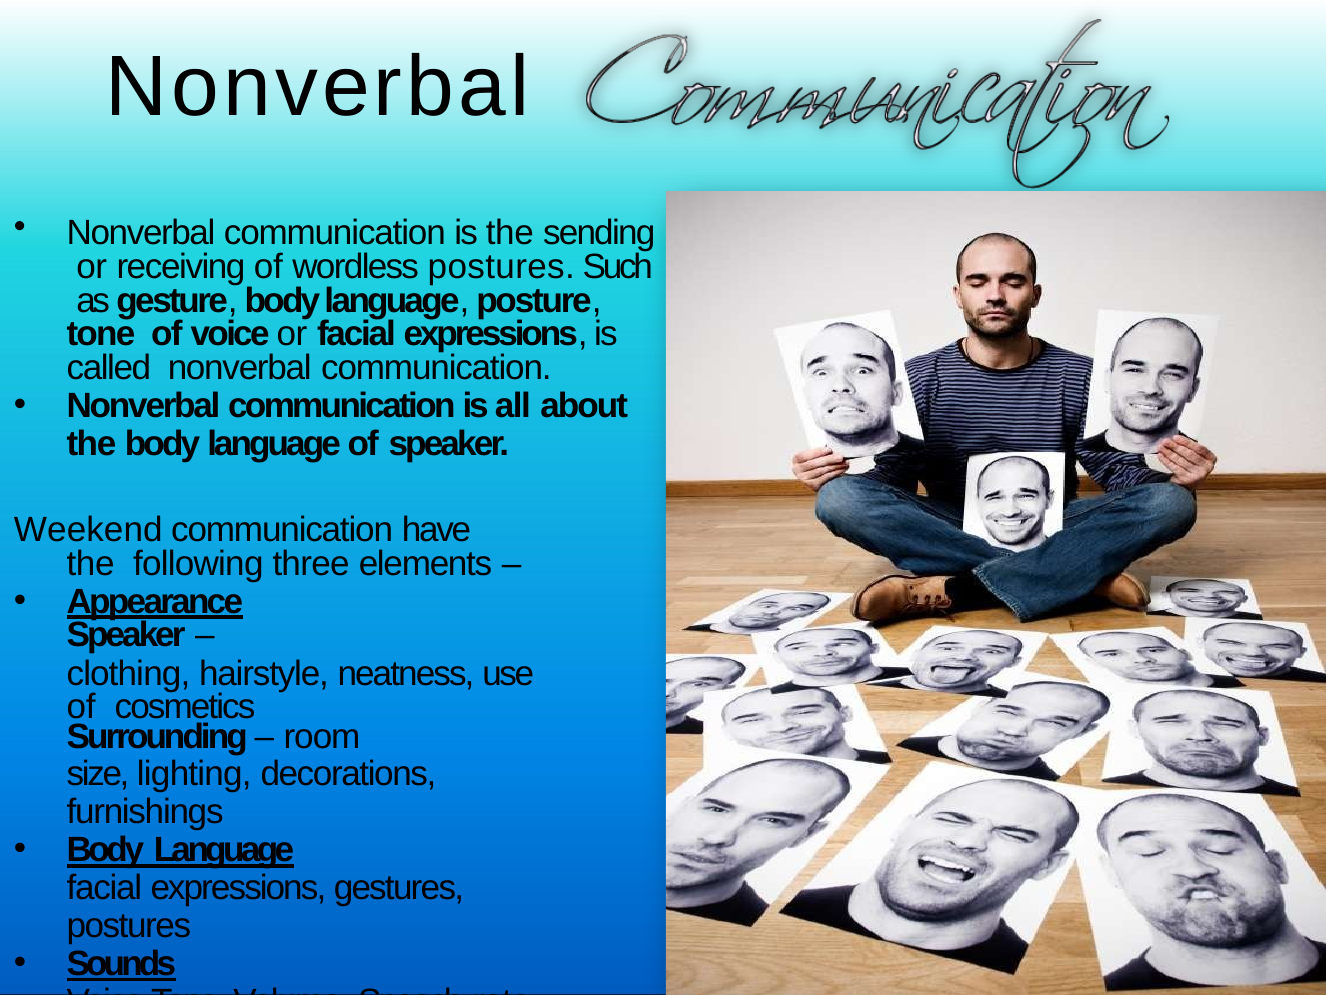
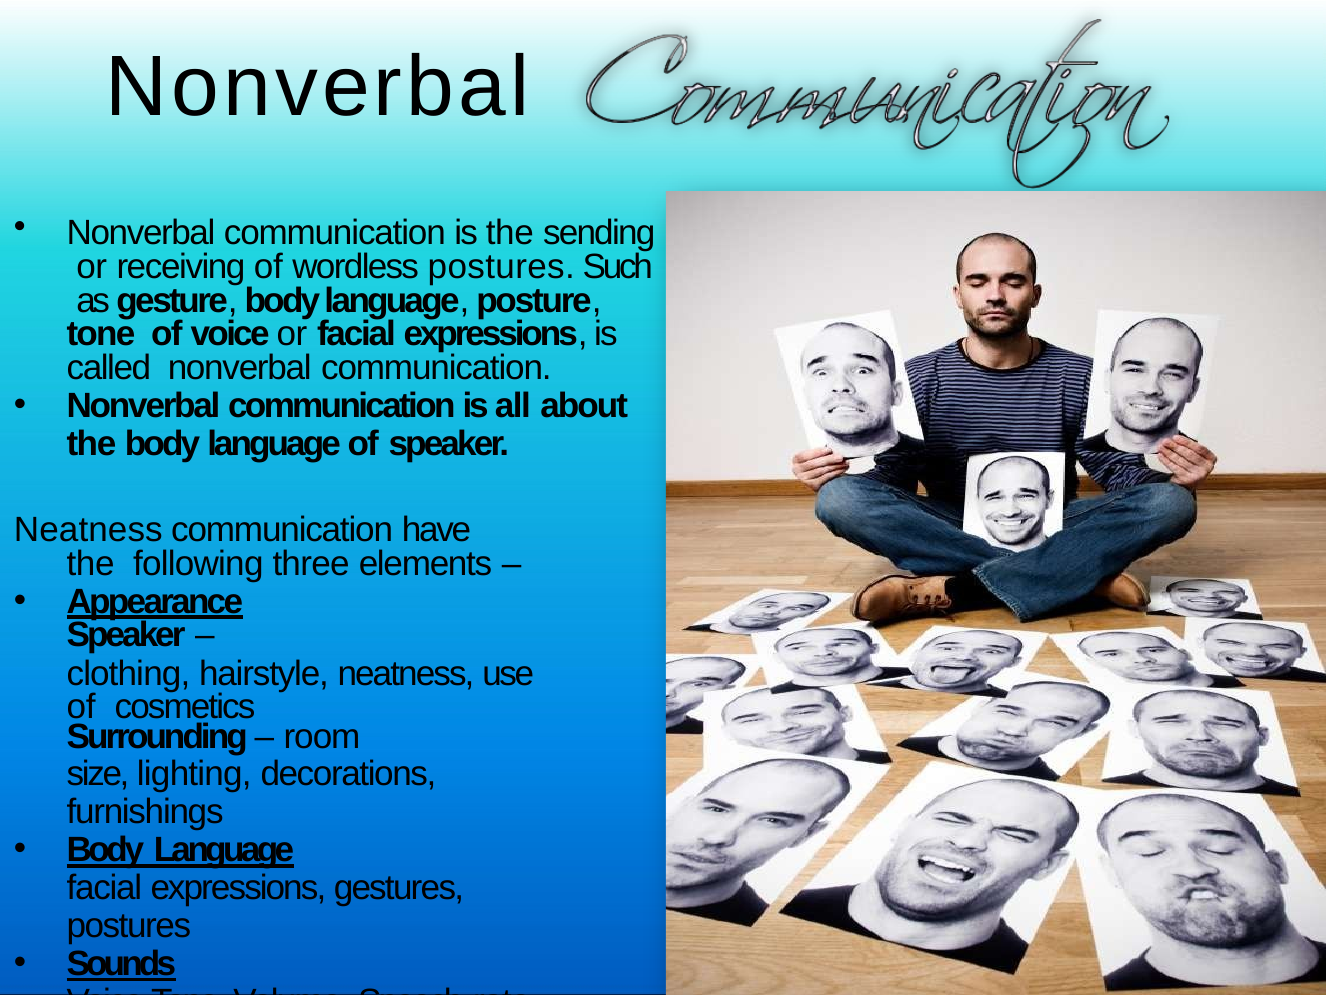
Weekend at (88, 531): Weekend -> Neatness
